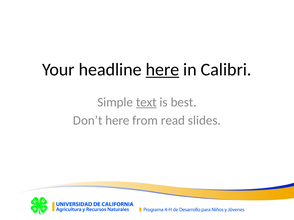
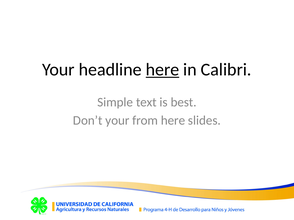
text underline: present -> none
Don’t here: here -> your
from read: read -> here
